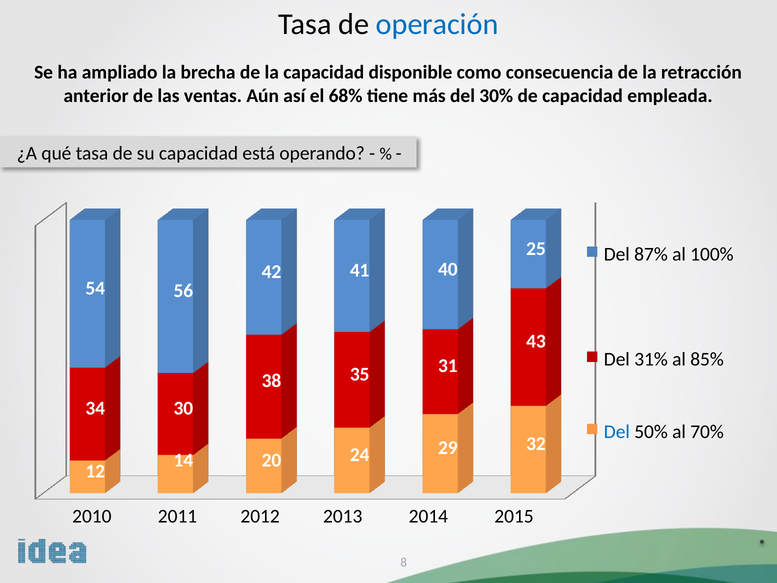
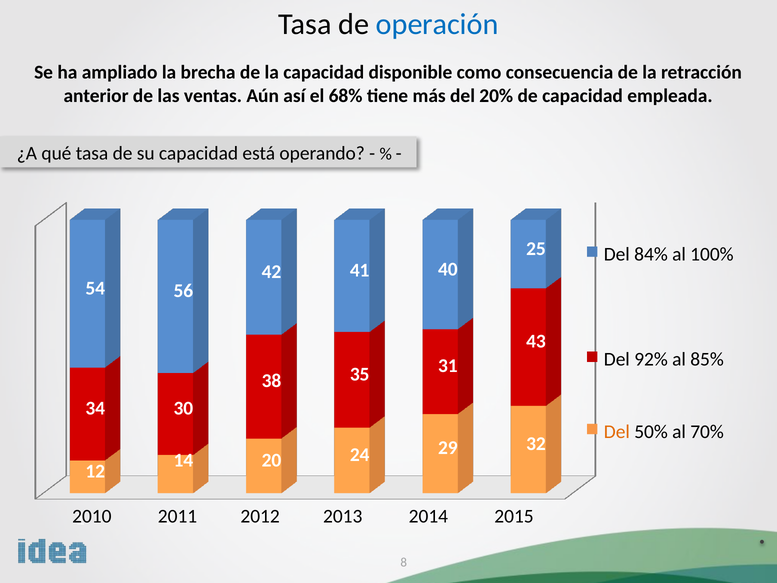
30%: 30% -> 20%
87%: 87% -> 84%
31%: 31% -> 92%
Del at (617, 432) colour: blue -> orange
